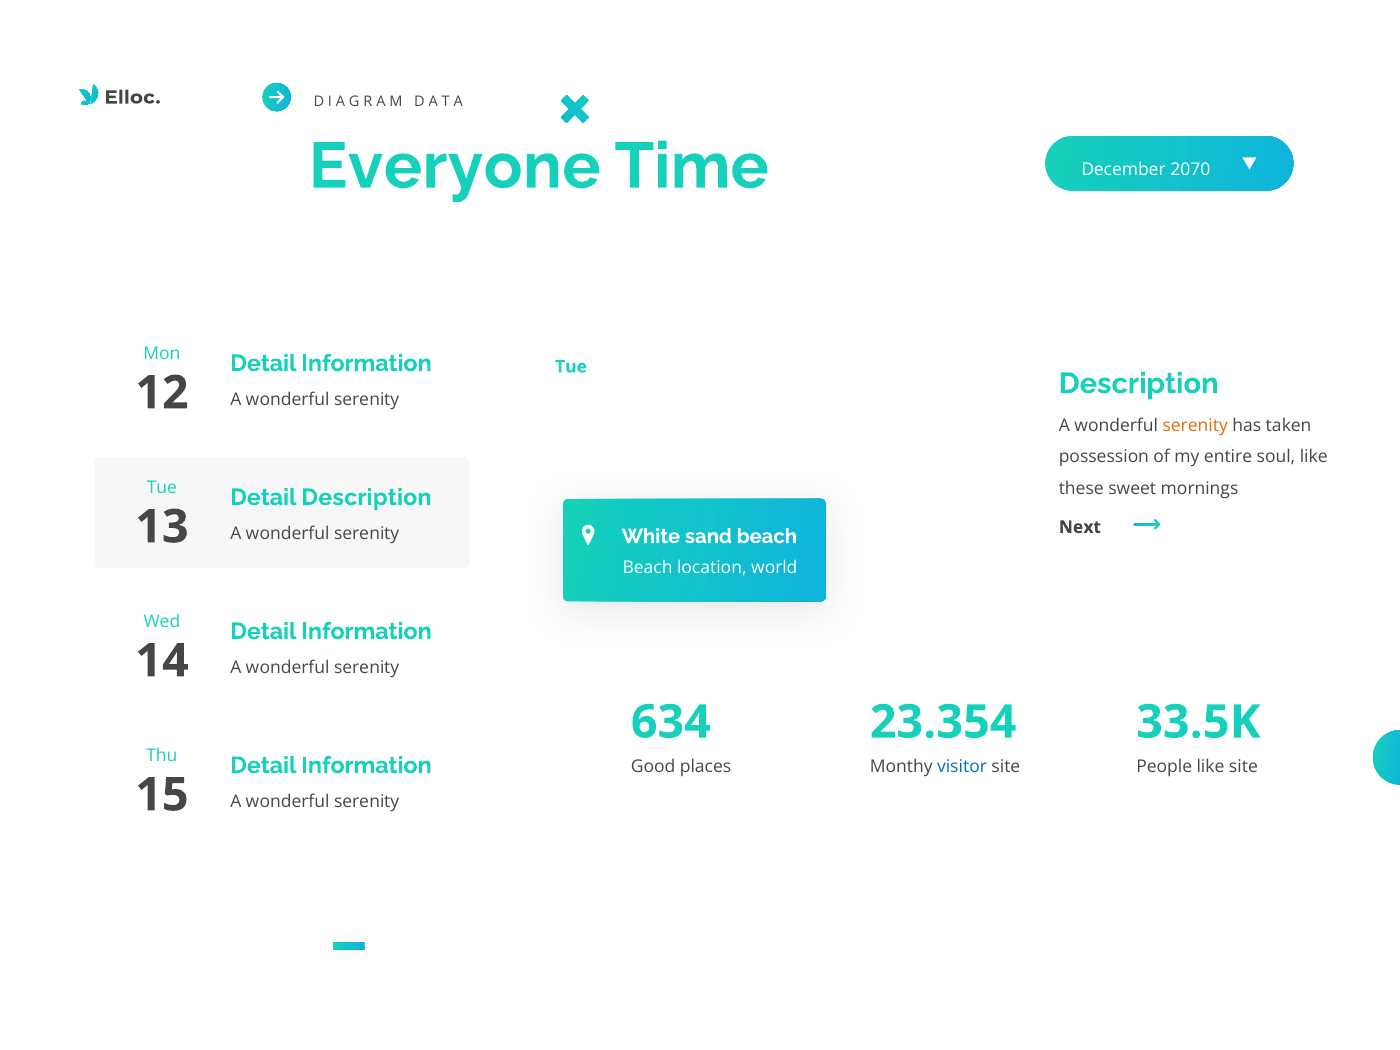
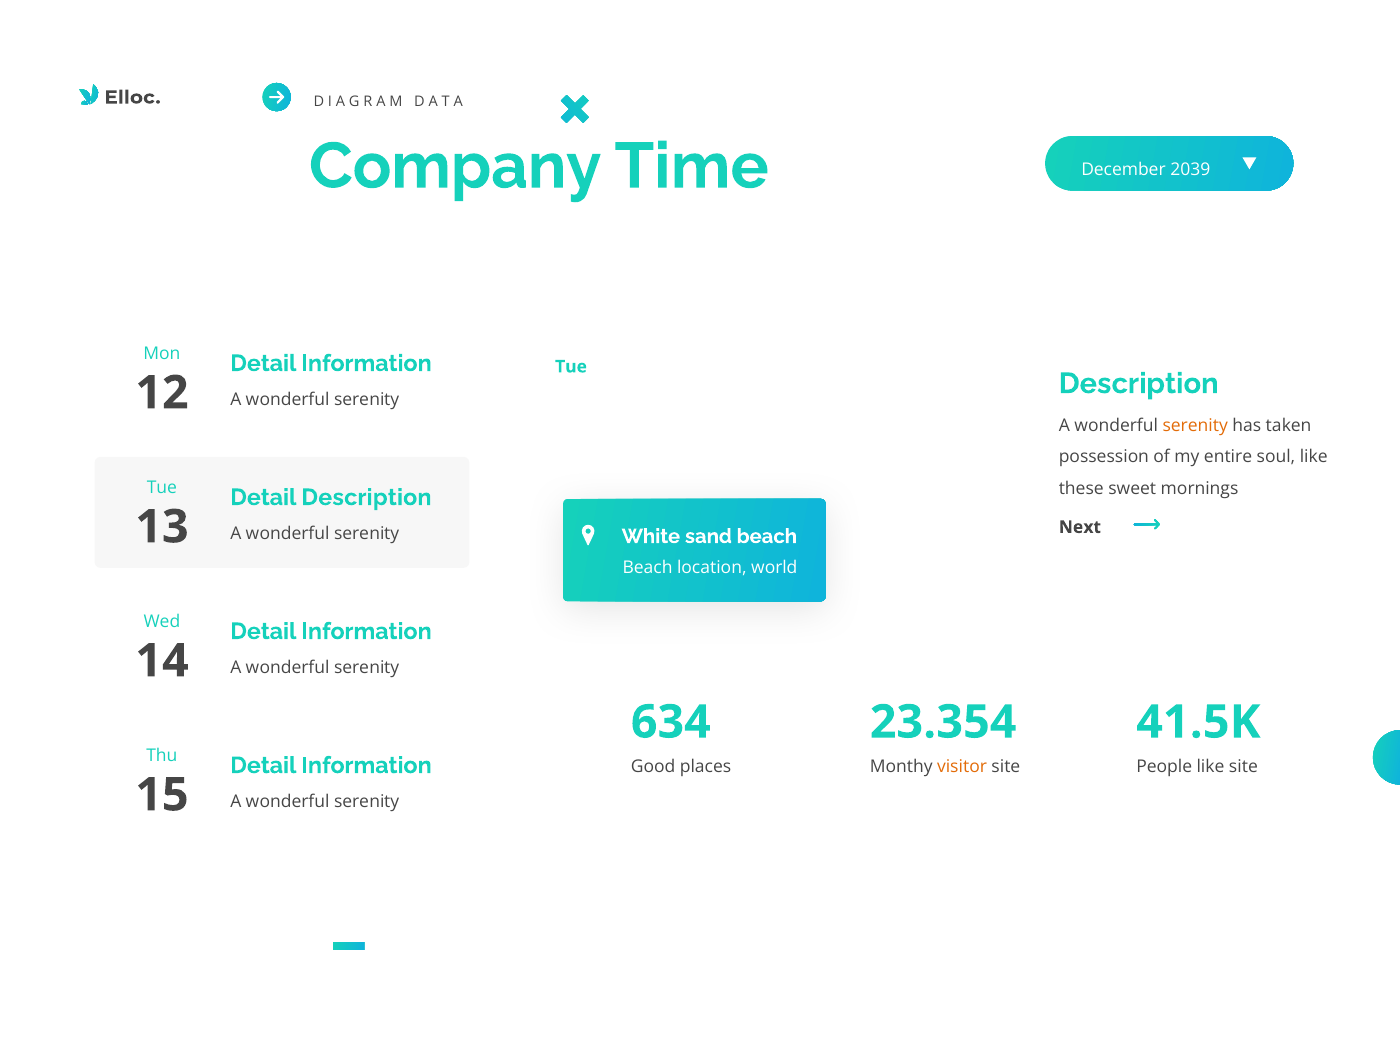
Everyone: Everyone -> Company
2070: 2070 -> 2039
33.5K: 33.5K -> 41.5K
visitor colour: blue -> orange
